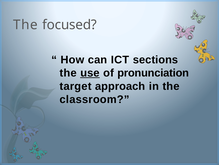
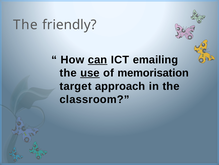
focused: focused -> friendly
can underline: none -> present
sections: sections -> emailing
pronunciation: pronunciation -> memorisation
